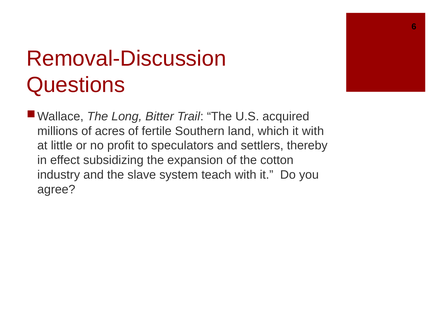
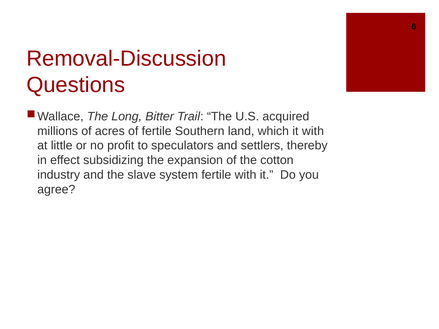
system teach: teach -> fertile
